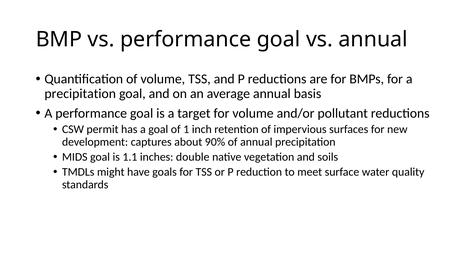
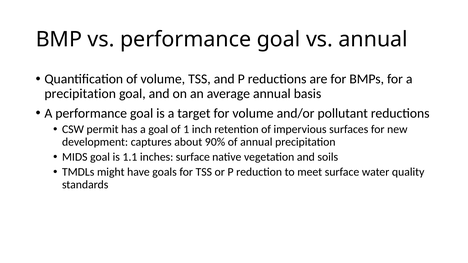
inches double: double -> surface
